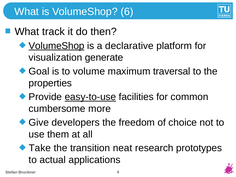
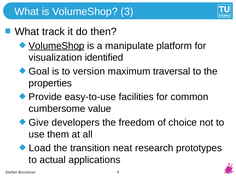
6: 6 -> 3
declarative: declarative -> manipulate
generate: generate -> identified
volume: volume -> version
easy-to-use underline: present -> none
more: more -> value
Take: Take -> Load
